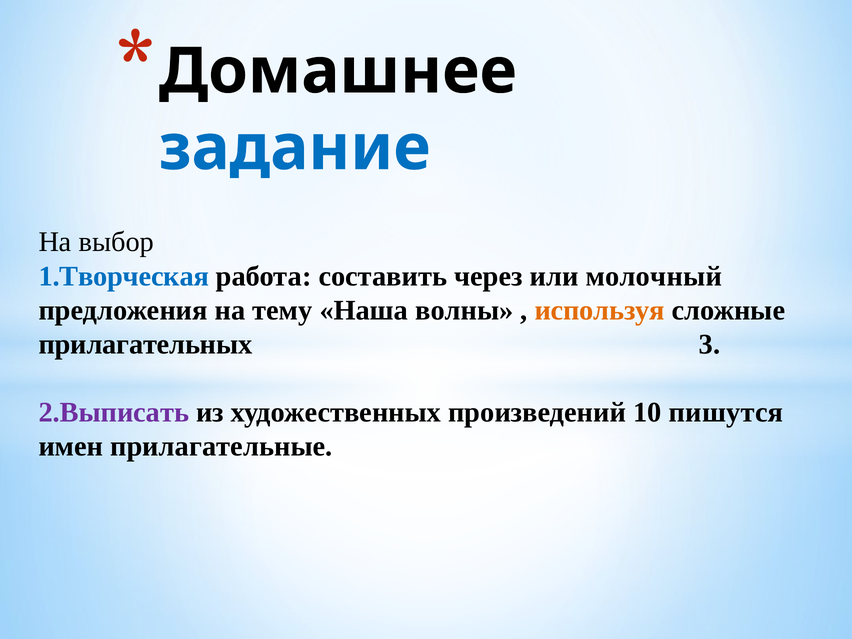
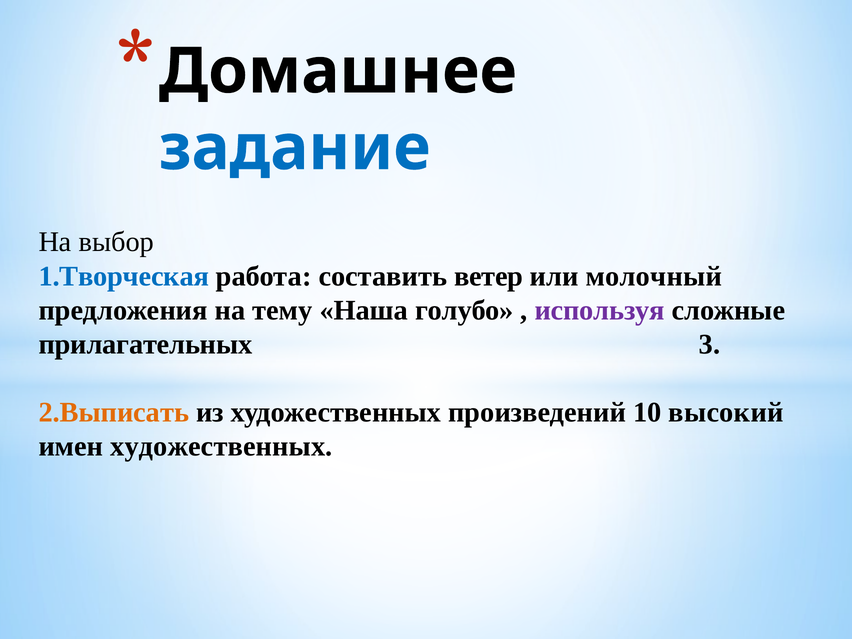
через: через -> ветер
волны: волны -> голубо
используя colour: orange -> purple
2.Выписать colour: purple -> orange
пишутся: пишутся -> высокий
имен прилагательные: прилагательные -> художественных
